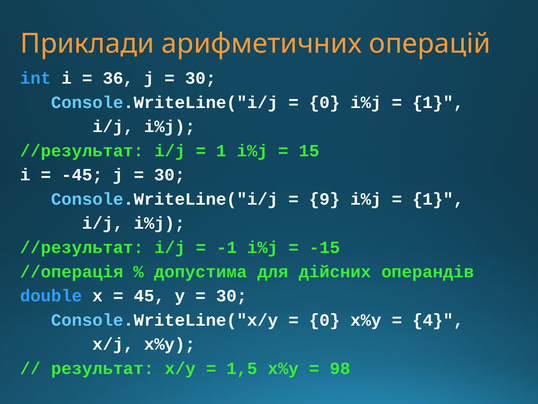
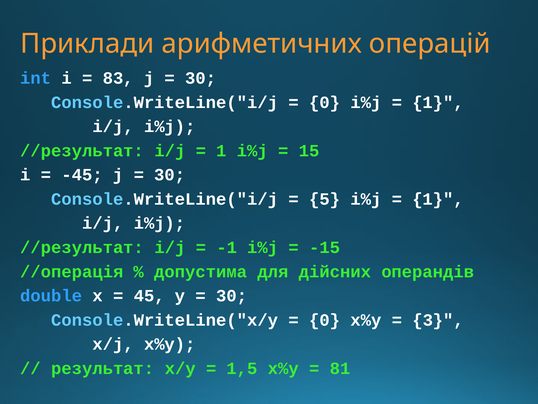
36: 36 -> 83
9: 9 -> 5
4: 4 -> 3
98: 98 -> 81
